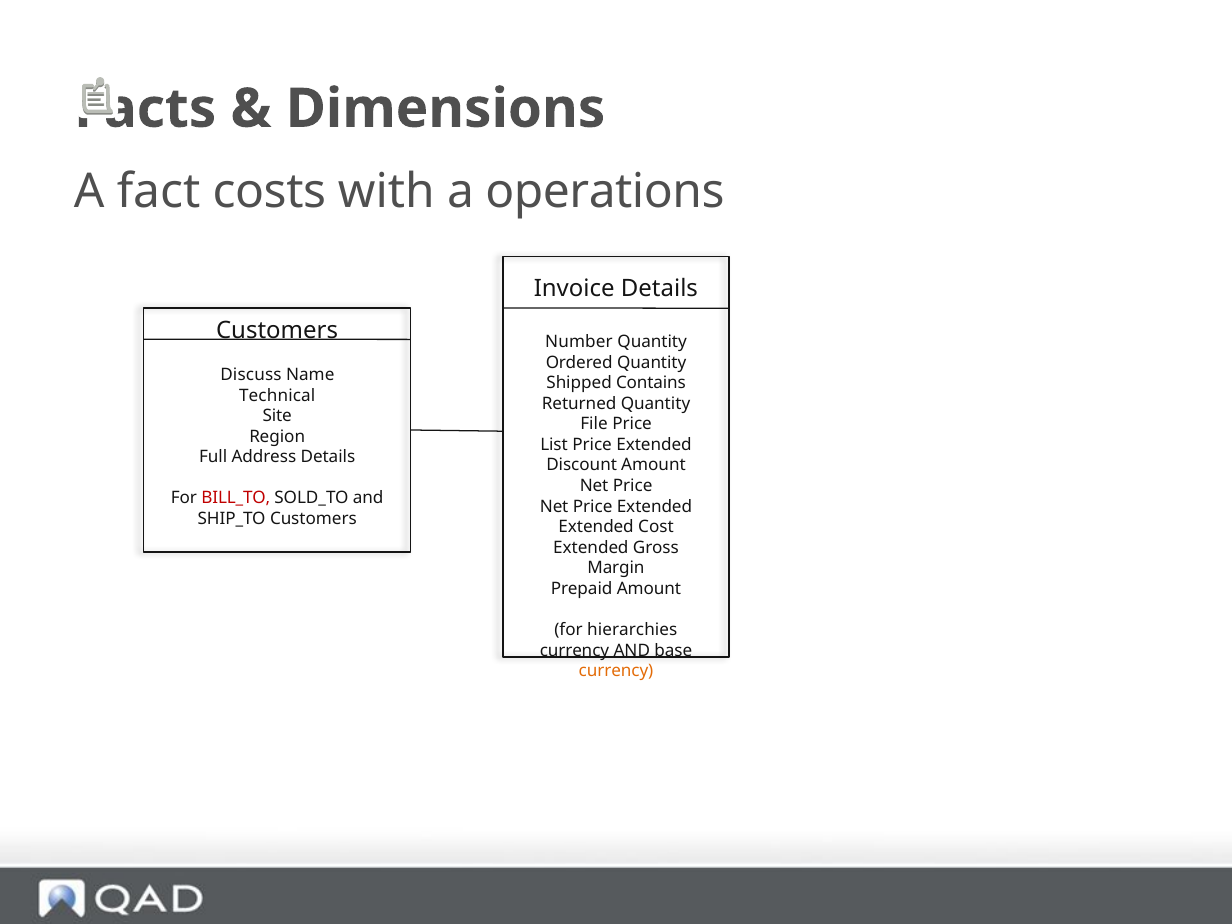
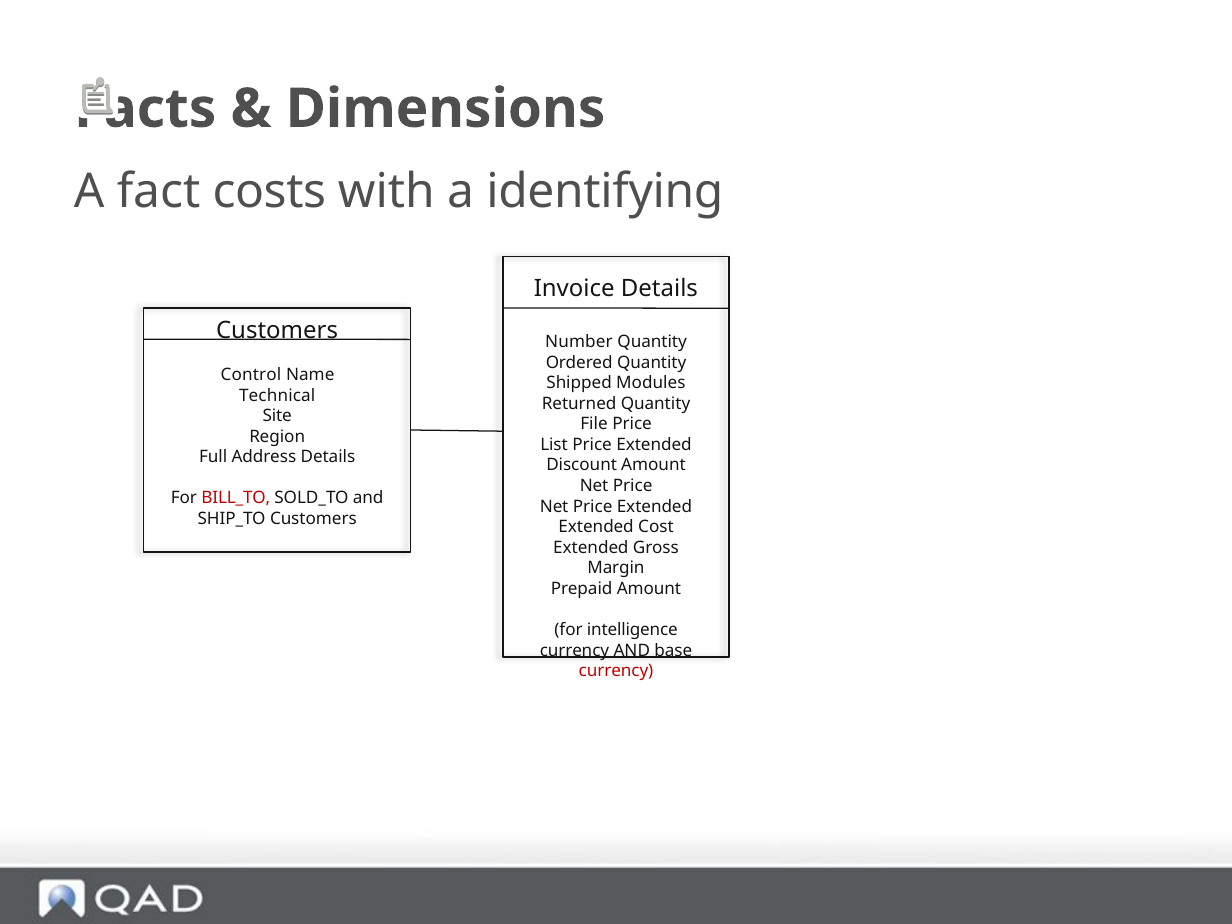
operations: operations -> identifying
Discuss: Discuss -> Control
Contains: Contains -> Modules
hierarchies: hierarchies -> intelligence
currency at (616, 671) colour: orange -> red
